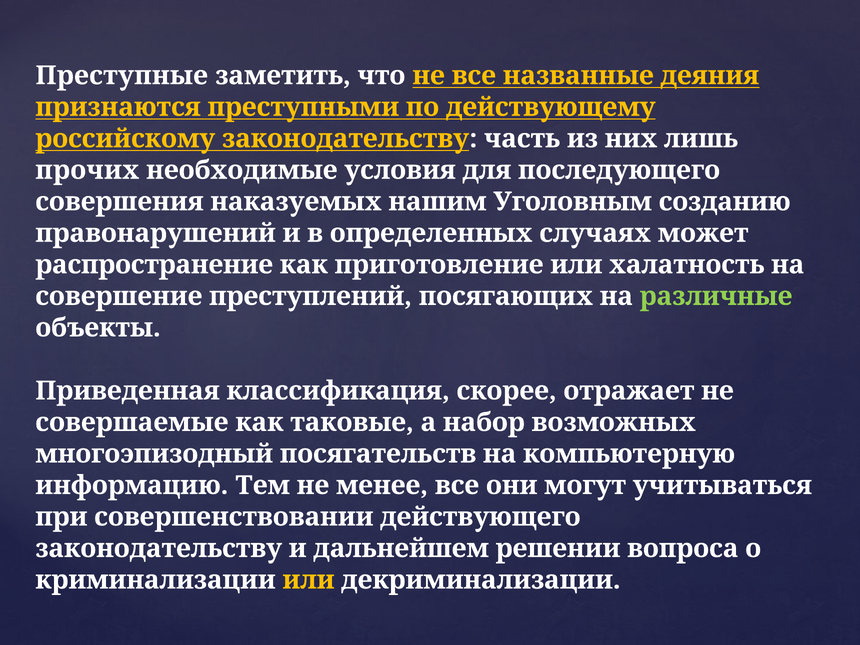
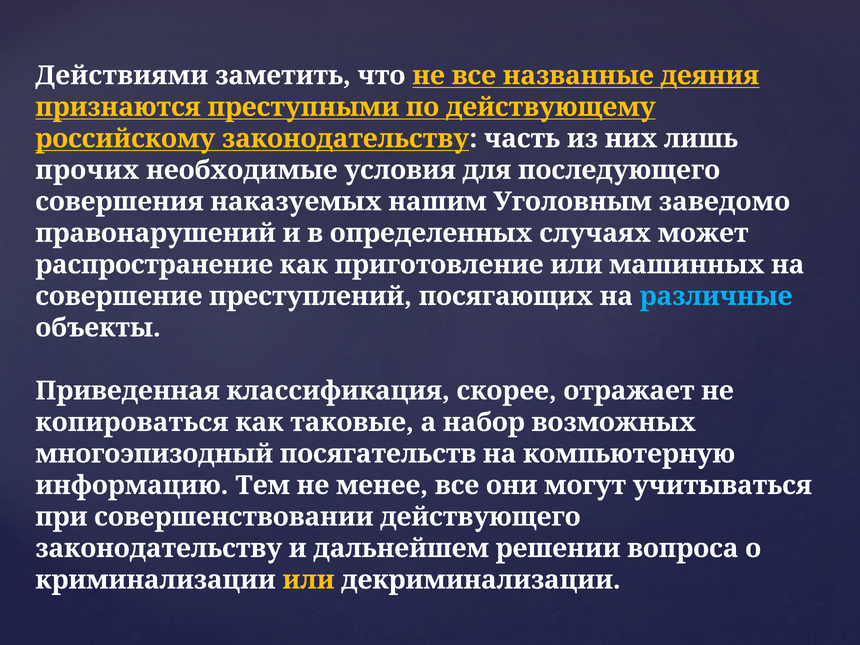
Преступные: Преступные -> Действиями
созданию: созданию -> заведомо
халатность: халатность -> машинных
различные colour: light green -> light blue
совершаемые: совершаемые -> копироваться
